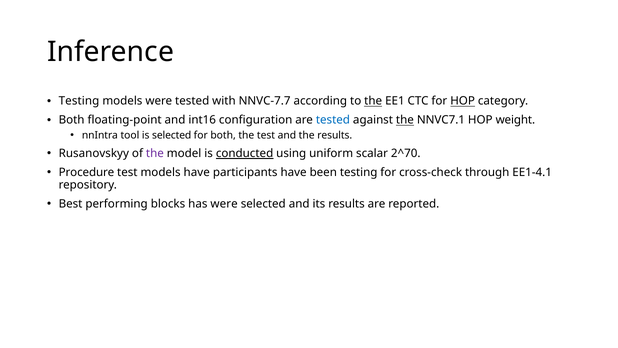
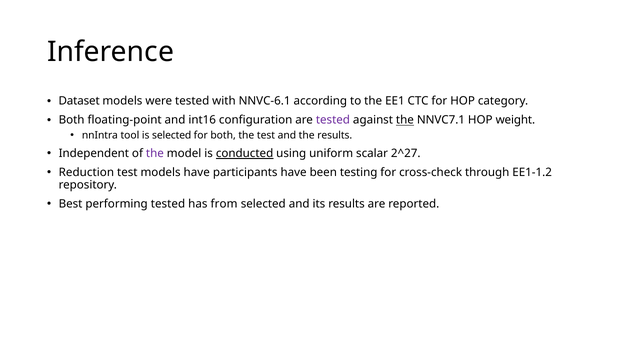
Testing at (79, 101): Testing -> Dataset
NNVC-7.7: NNVC-7.7 -> NNVC-6.1
the at (373, 101) underline: present -> none
HOP at (463, 101) underline: present -> none
tested at (333, 120) colour: blue -> purple
Rusanovskyy: Rusanovskyy -> Independent
2^70: 2^70 -> 2^27
Procedure: Procedure -> Reduction
EE1-4.1: EE1-4.1 -> EE1-1.2
performing blocks: blocks -> tested
has were: were -> from
